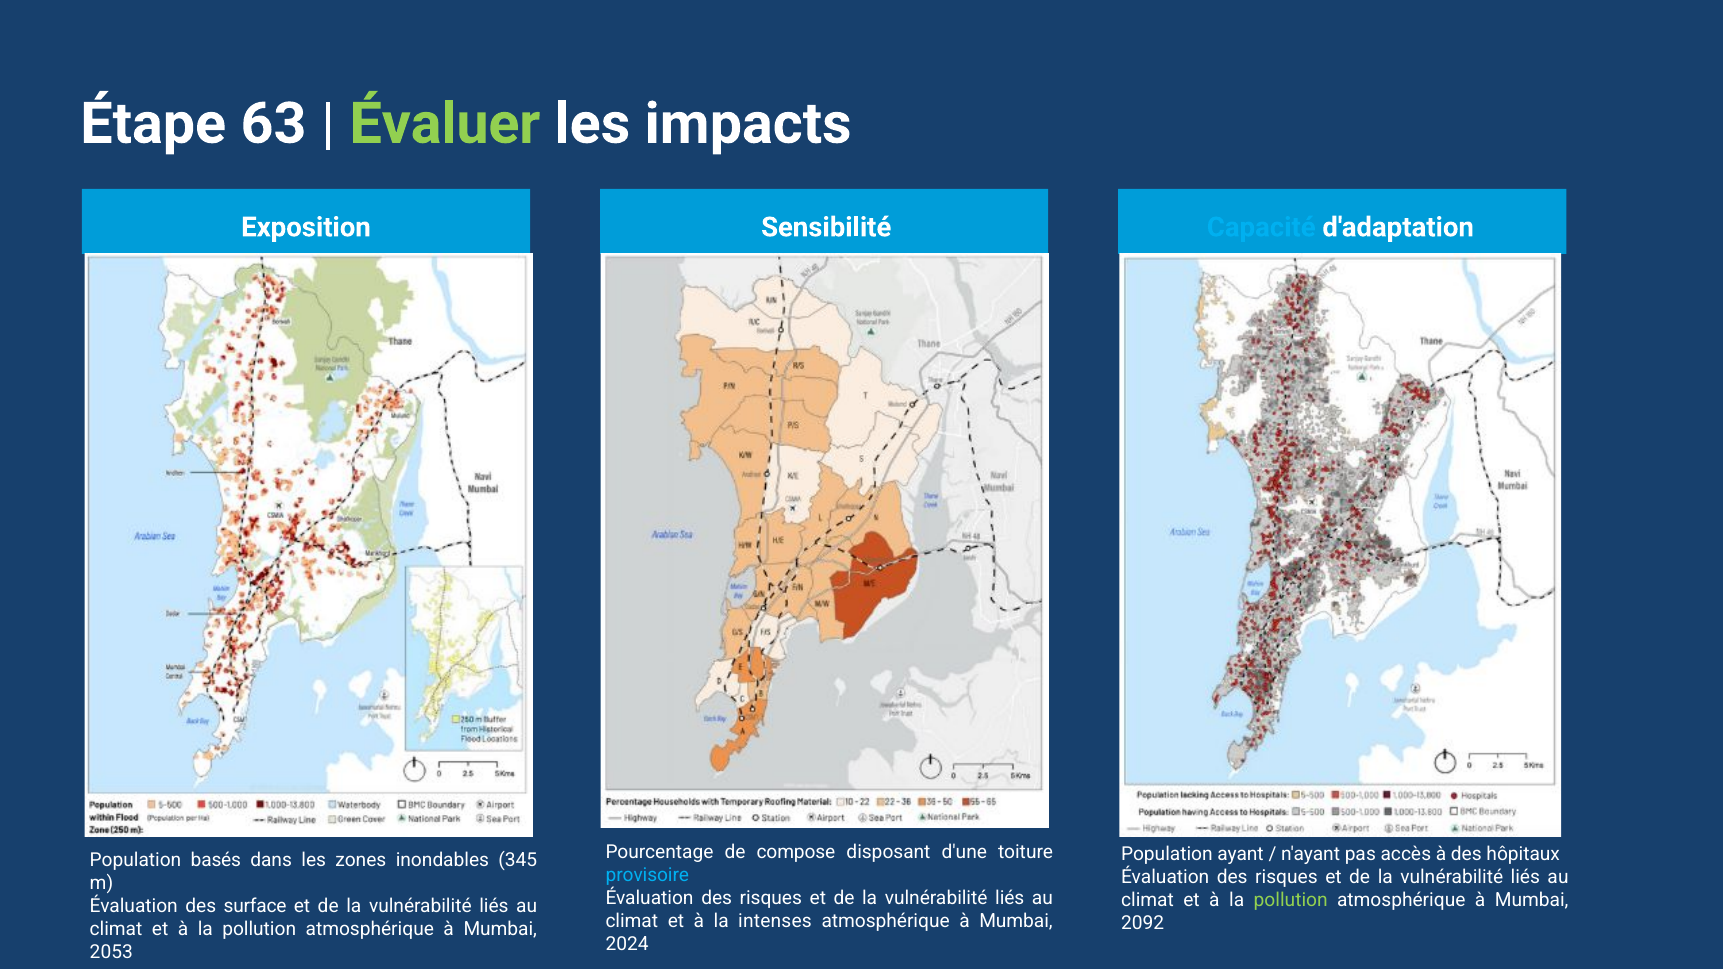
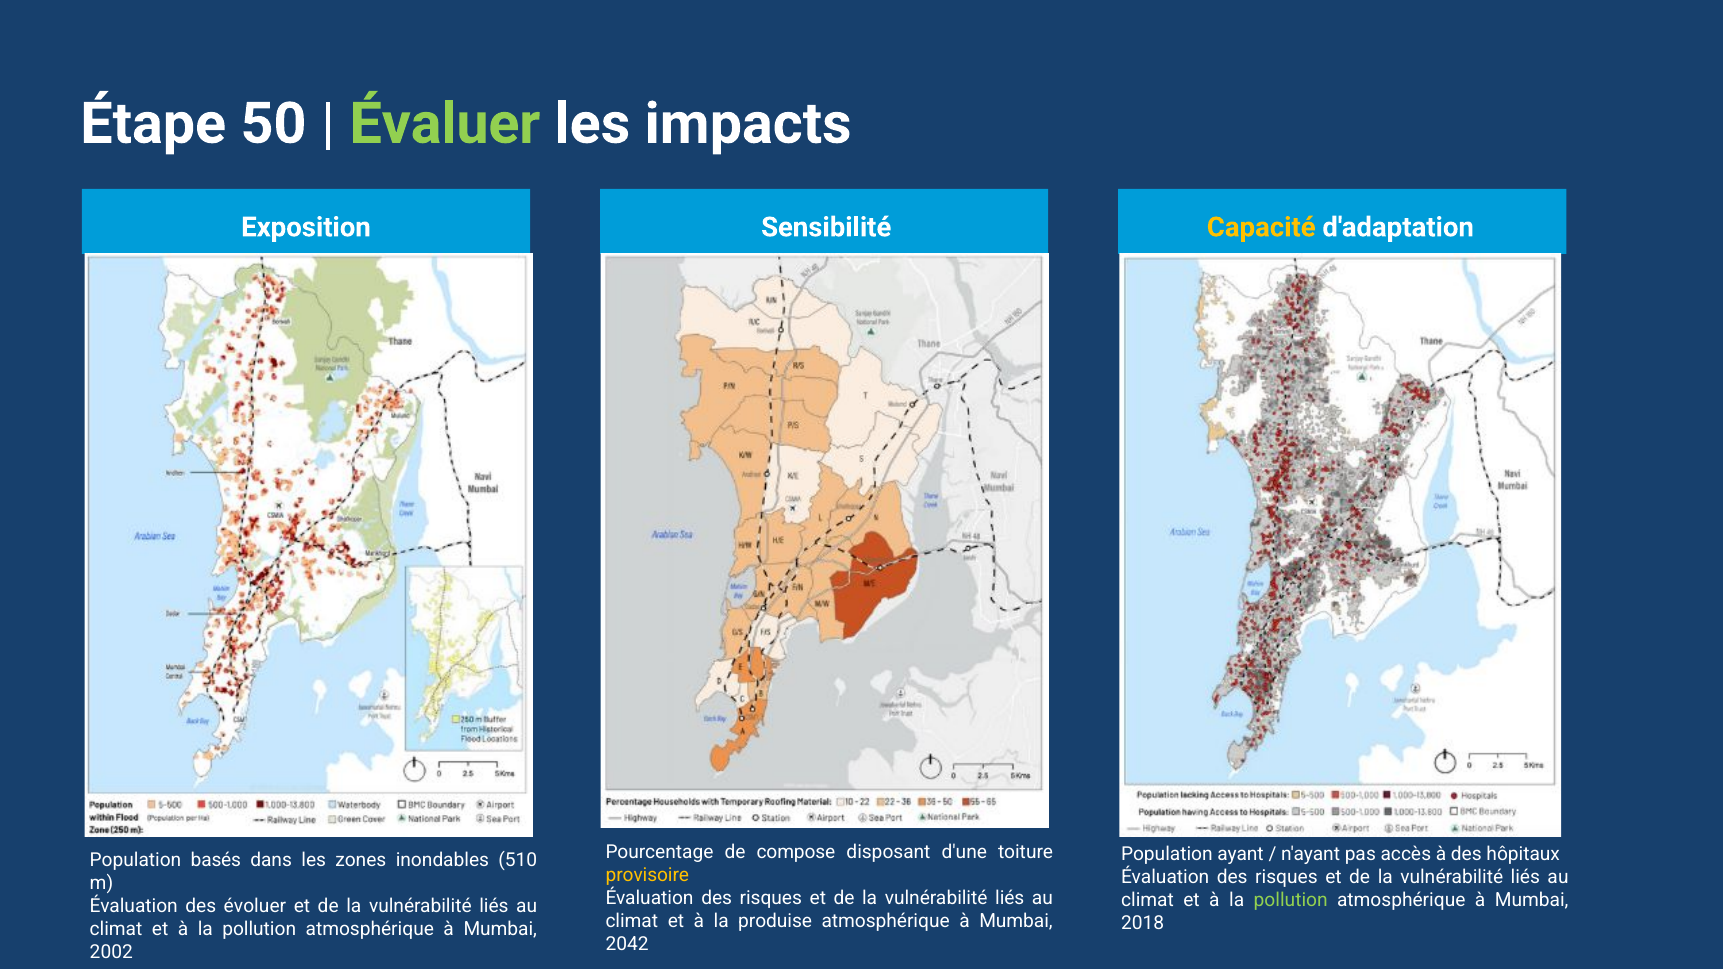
63: 63 -> 50
Capacité colour: light blue -> yellow
345: 345 -> 510
provisoire colour: light blue -> yellow
surface: surface -> évoluer
intenses: intenses -> produise
2092: 2092 -> 2018
2024: 2024 -> 2042
2053: 2053 -> 2002
